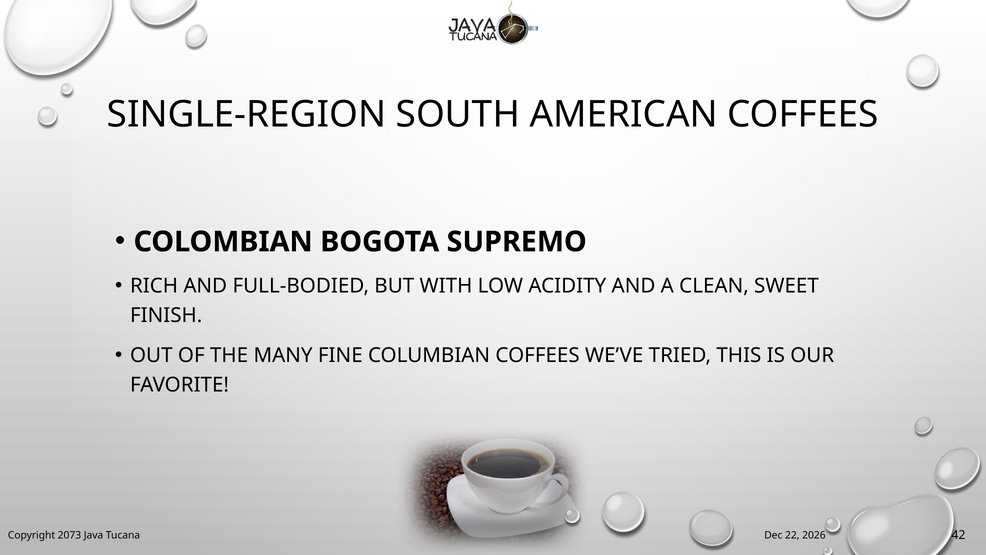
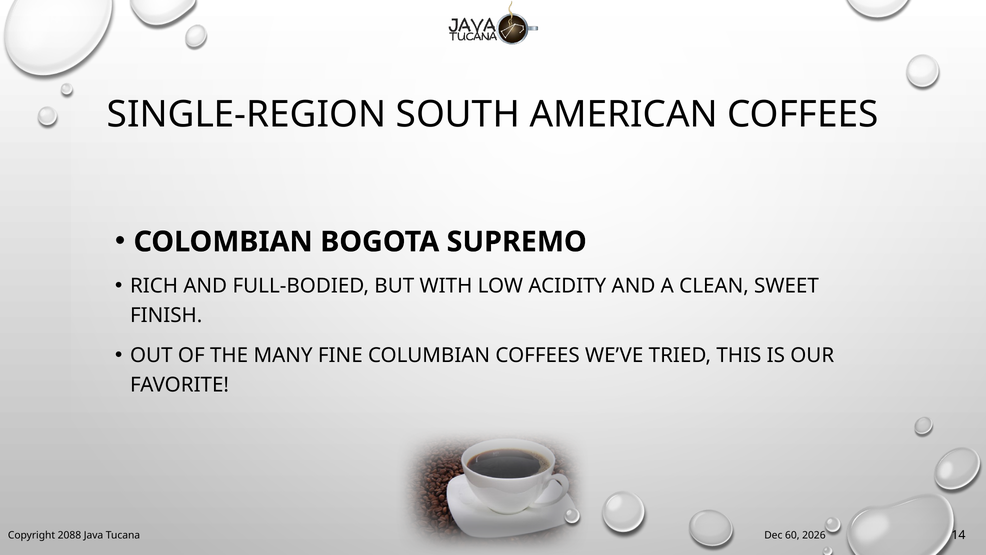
2073: 2073 -> 2088
22: 22 -> 60
42: 42 -> 14
